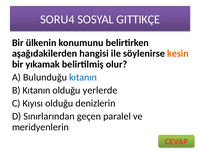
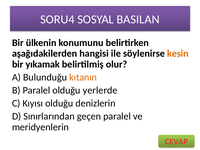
GITTIKÇE: GITTIKÇE -> BASILAN
kıtanın at (83, 77) colour: blue -> orange
B Kıtanın: Kıtanın -> Paralel
